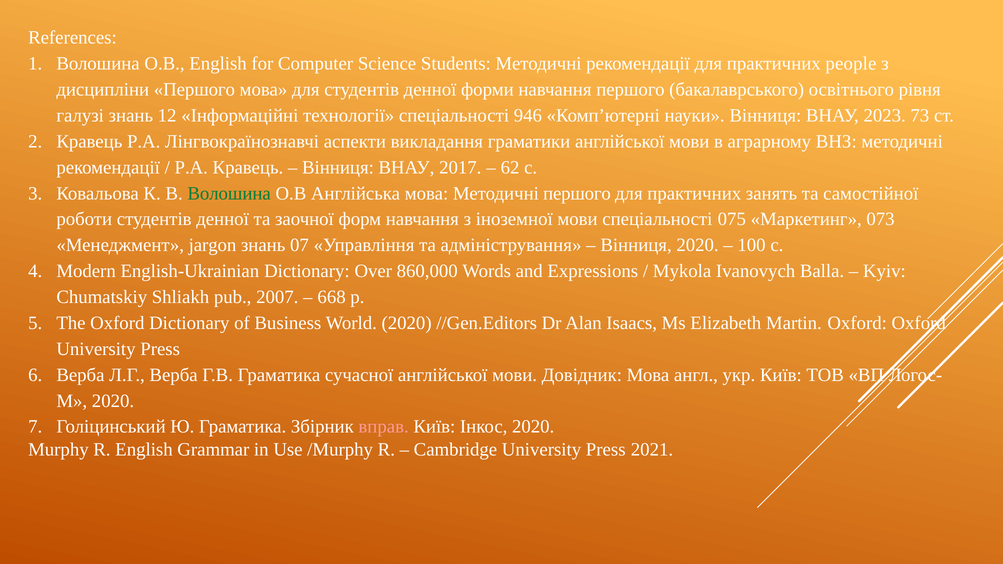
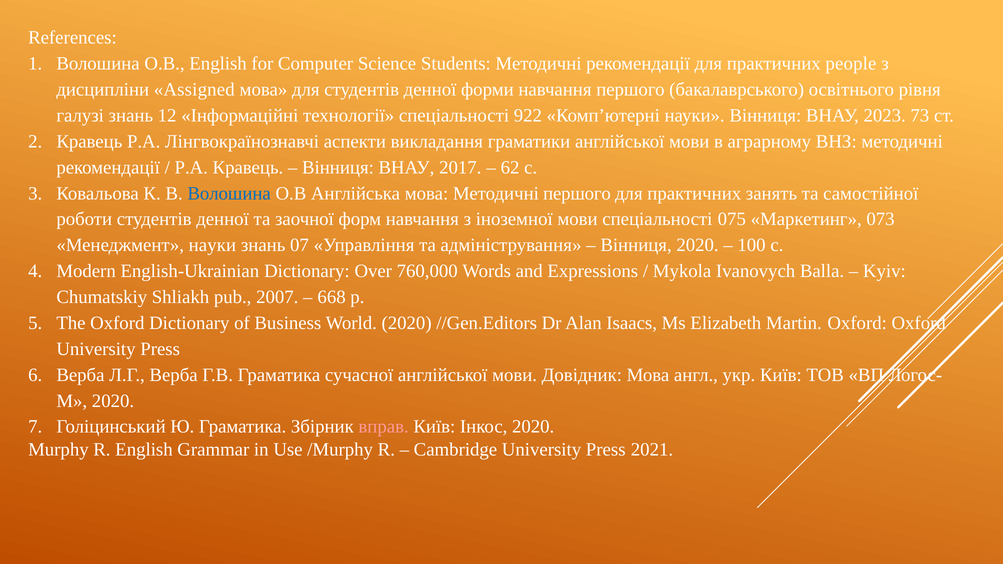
дисципліни Першого: Першого -> Assigned
946: 946 -> 922
Волошина at (229, 193) colour: green -> blue
Менеджмент jargon: jargon -> науки
860,000: 860,000 -> 760,000
